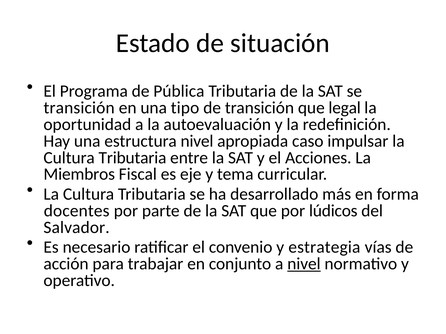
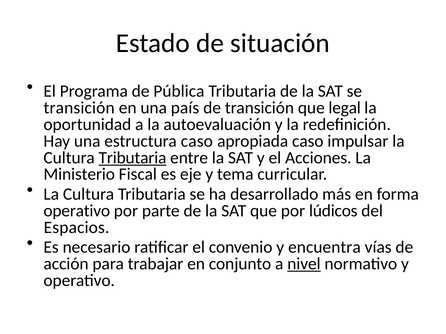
tipo: tipo -> país
estructura nivel: nivel -> caso
Tributaria at (132, 158) underline: none -> present
Miembros: Miembros -> Ministerio
docentes at (77, 211): docentes -> operativo
Salvador: Salvador -> Espacios
estrategia: estrategia -> encuentra
